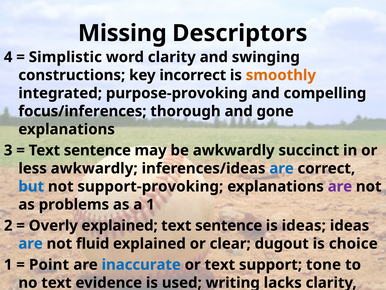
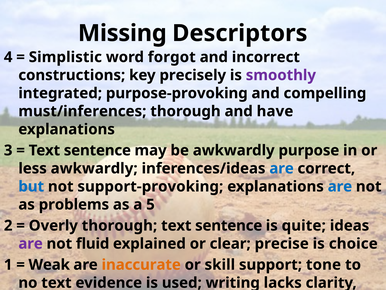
word clarity: clarity -> forgot
swinging: swinging -> incorrect
incorrect: incorrect -> precisely
smoothly colour: orange -> purple
focus/inferences: focus/inferences -> must/inferences
gone: gone -> have
succinct: succinct -> purpose
are at (340, 186) colour: purple -> blue
a 1: 1 -> 5
Overly explained: explained -> thorough
is ideas: ideas -> quite
are at (31, 243) colour: blue -> purple
dugout: dugout -> precise
Point: Point -> Weak
inaccurate colour: blue -> orange
or text: text -> skill
